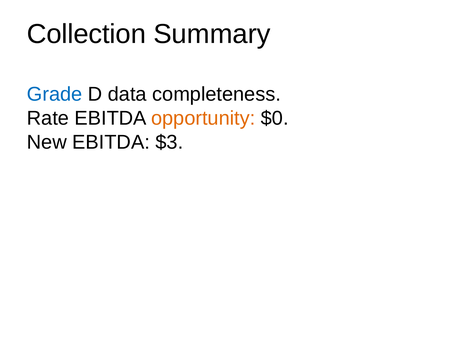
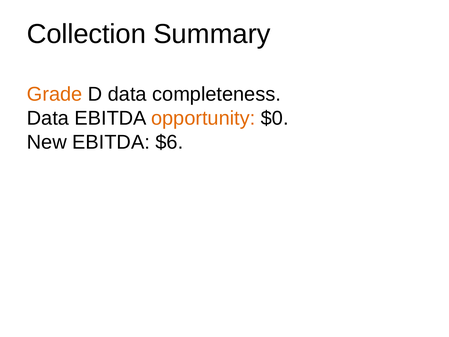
Grade colour: blue -> orange
Rate at (48, 118): Rate -> Data
$3: $3 -> $6
